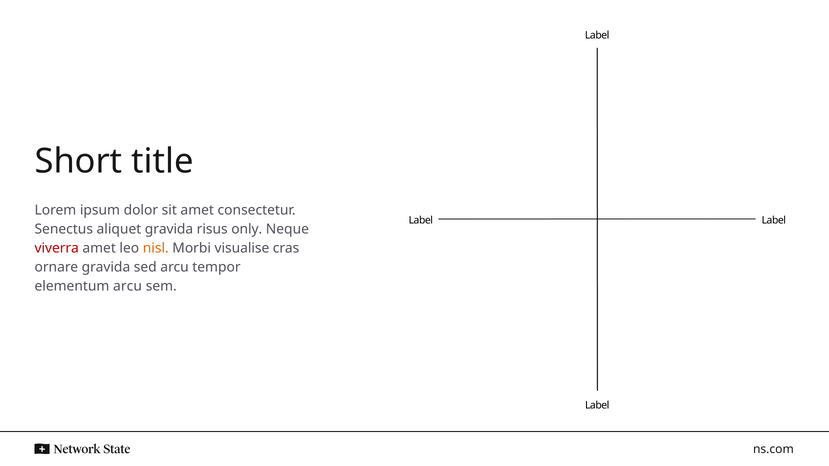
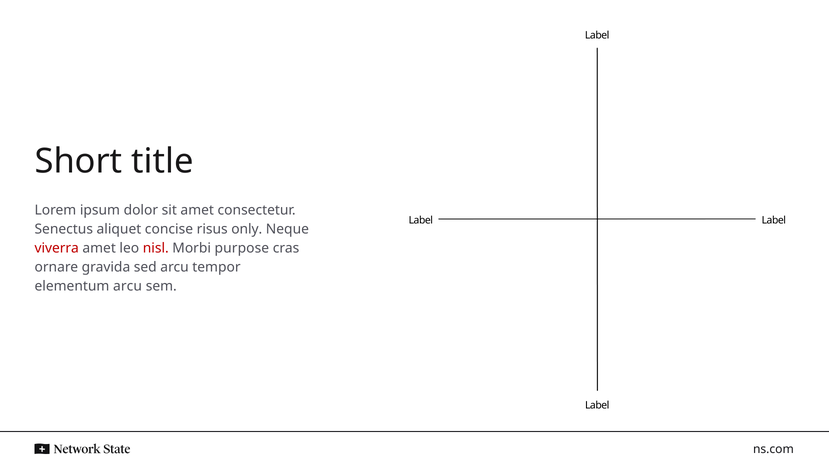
aliquet gravida: gravida -> concise
nisl colour: orange -> red
visualise: visualise -> purpose
